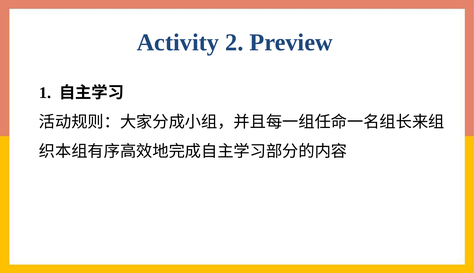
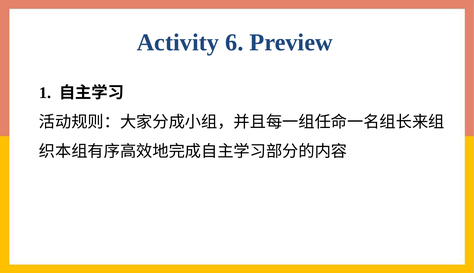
2: 2 -> 6
